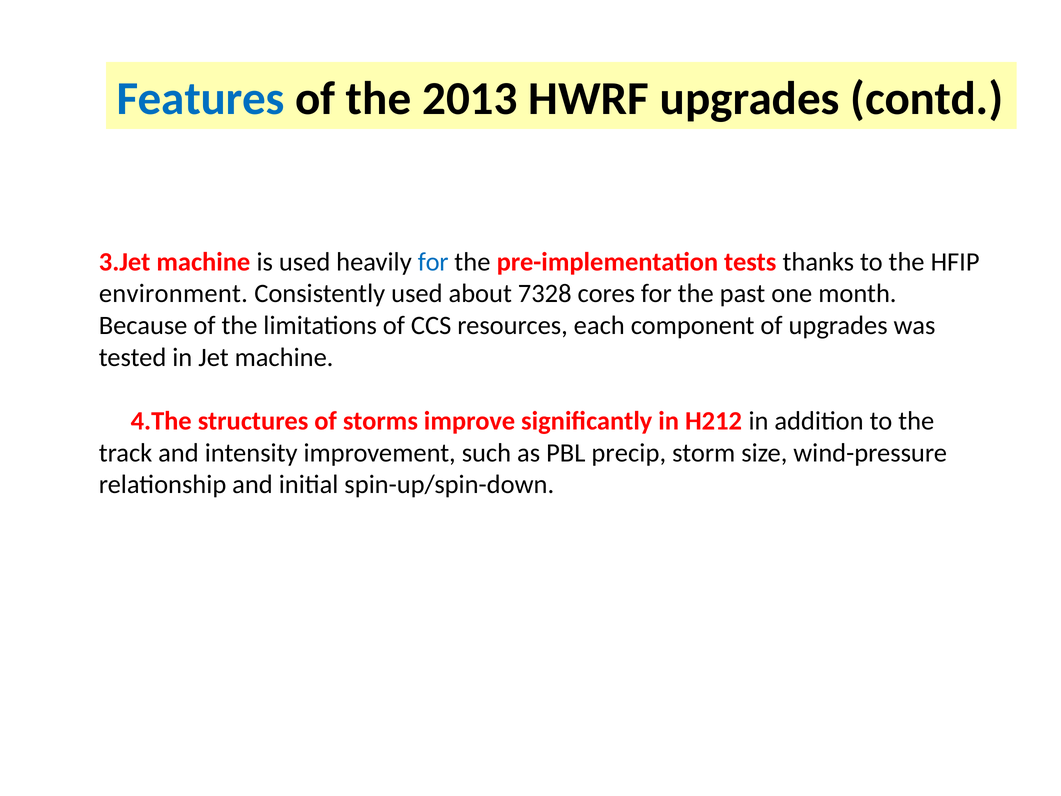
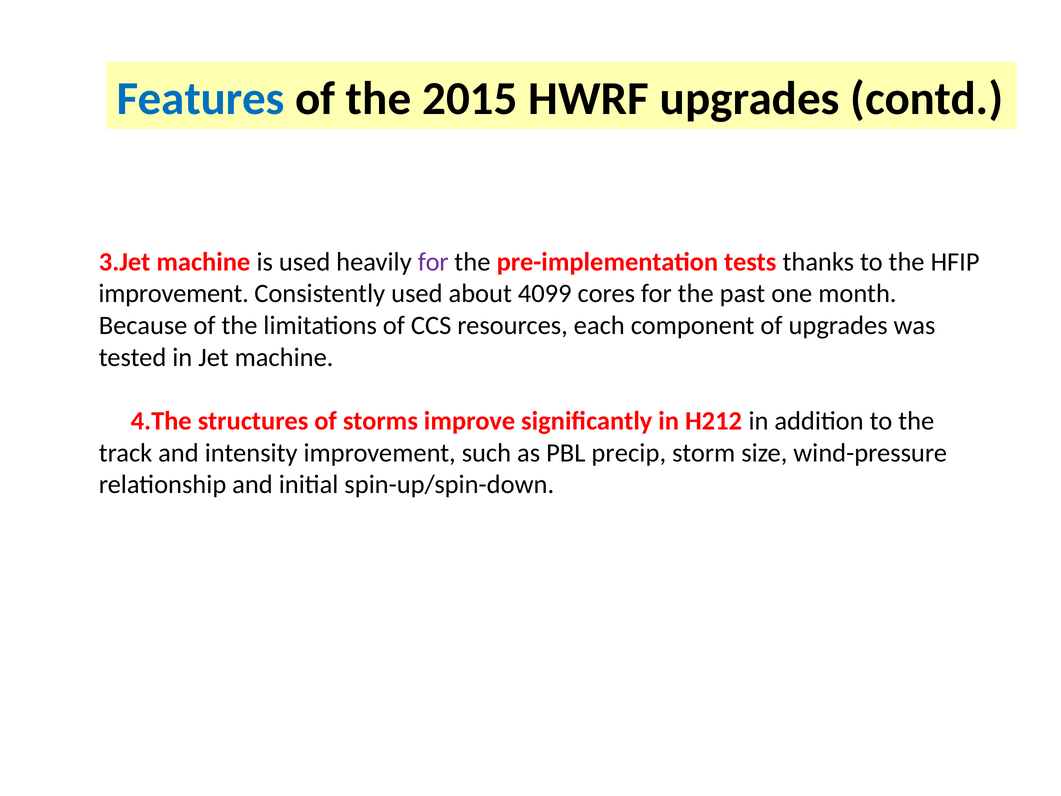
2013: 2013 -> 2015
for at (433, 262) colour: blue -> purple
environment at (173, 294): environment -> improvement
7328: 7328 -> 4099
